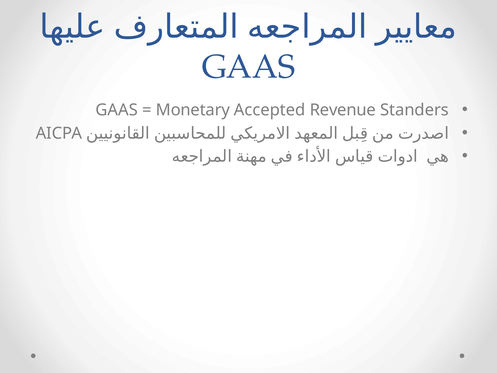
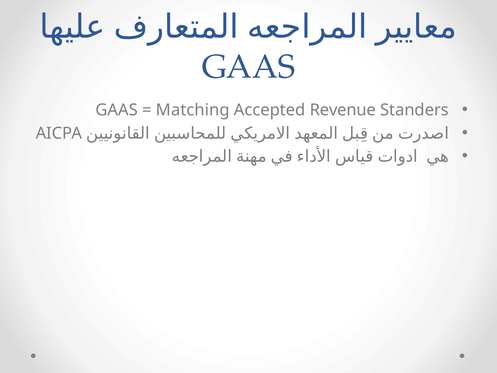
Monetary: Monetary -> Matching
